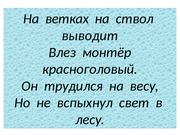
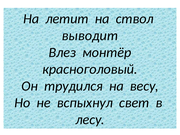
ветках: ветках -> летит
